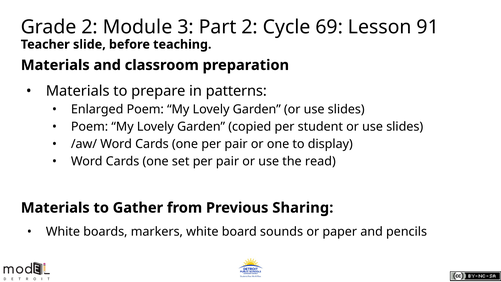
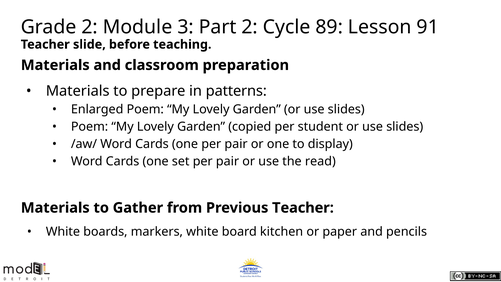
69: 69 -> 89
Previous Sharing: Sharing -> Teacher
sounds: sounds -> kitchen
